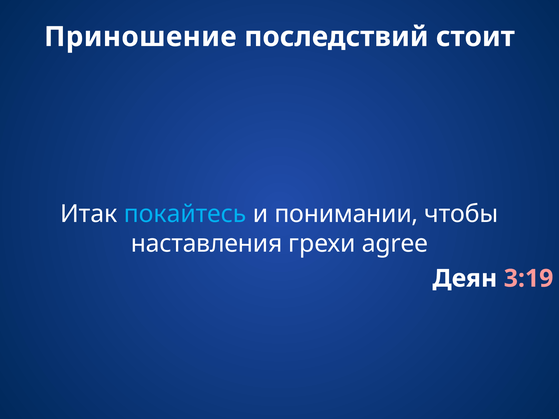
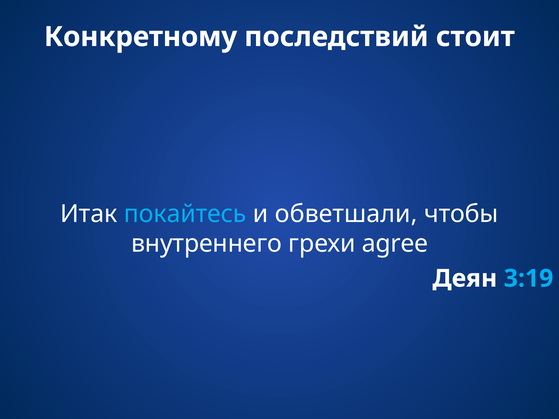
Приношение: Приношение -> Конкретному
понимании: понимании -> обветшали
наставления: наставления -> внутреннего
3:19 colour: pink -> light blue
